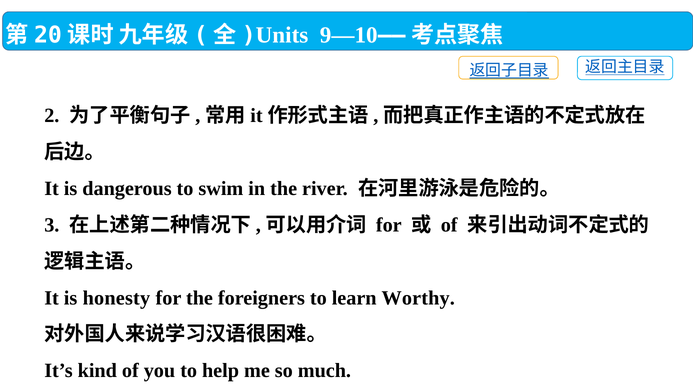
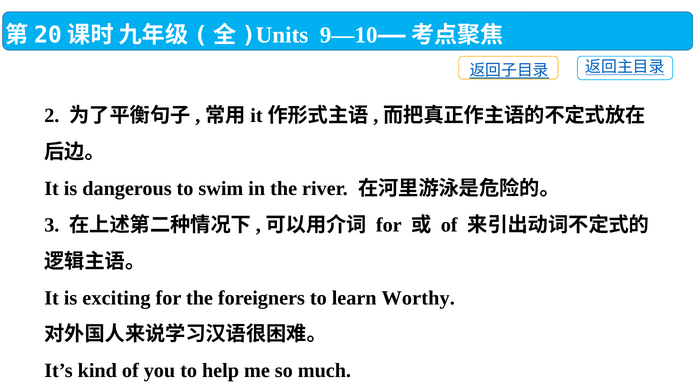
honesty: honesty -> exciting
